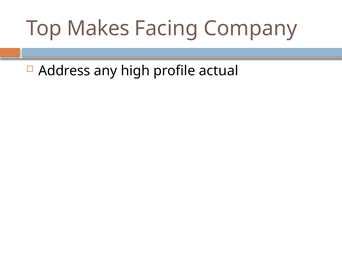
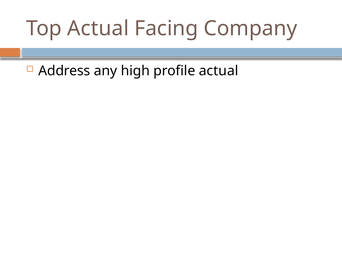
Top Makes: Makes -> Actual
